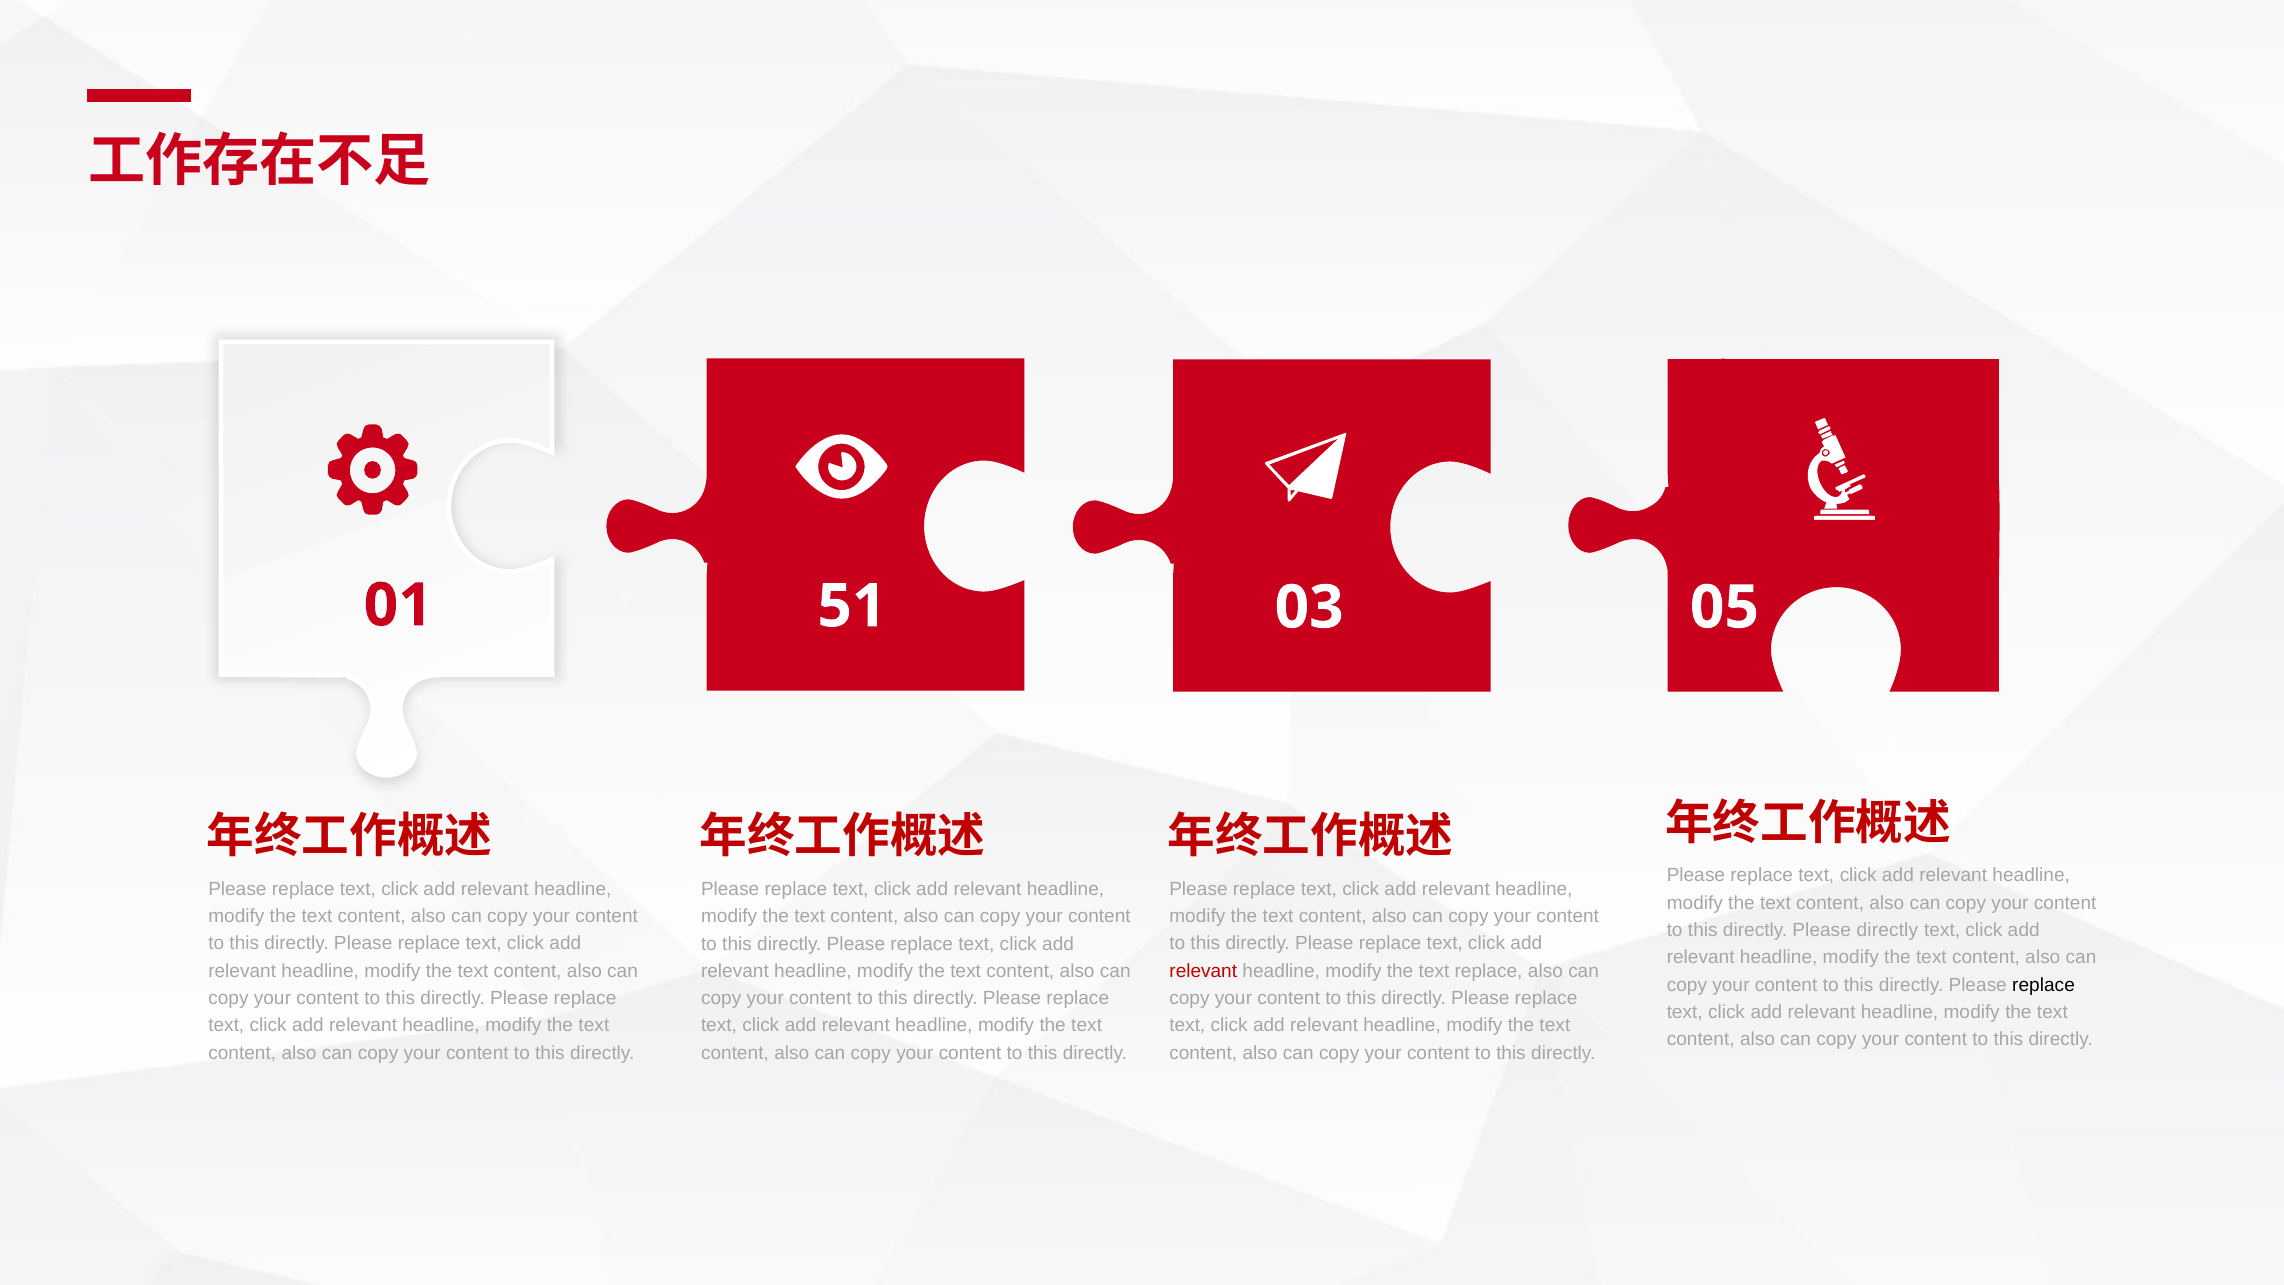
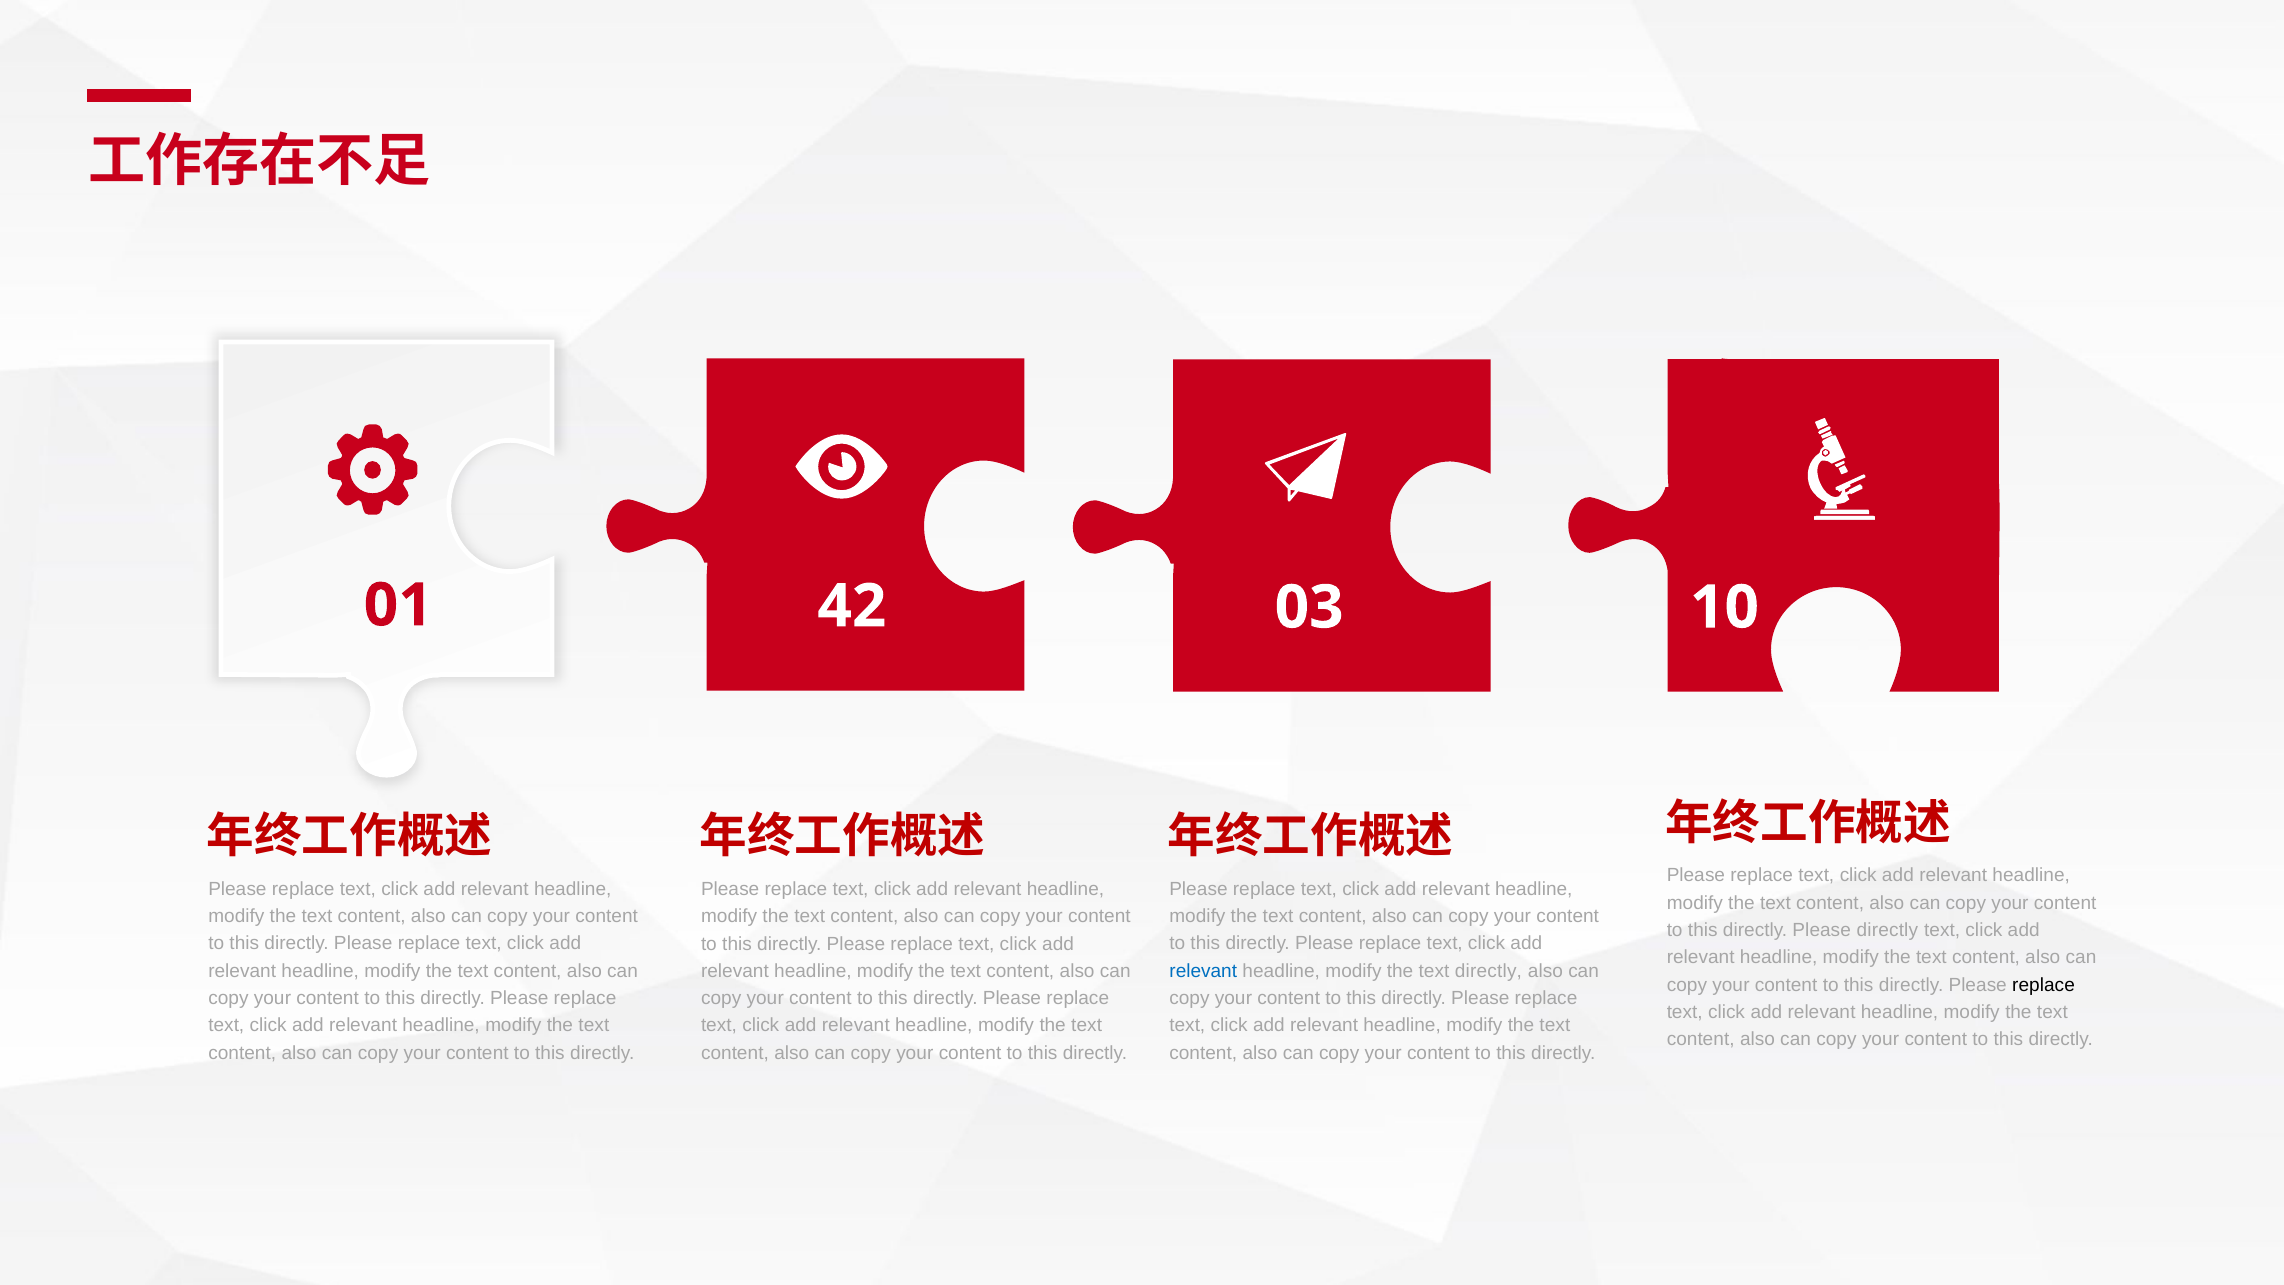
51: 51 -> 42
05: 05 -> 10
relevant at (1203, 971) colour: red -> blue
text replace: replace -> directly
